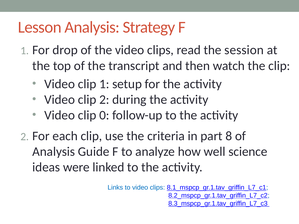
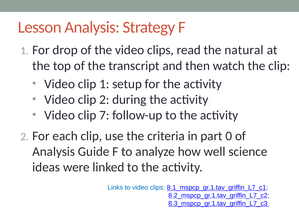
session: session -> natural
0: 0 -> 7
8: 8 -> 0
